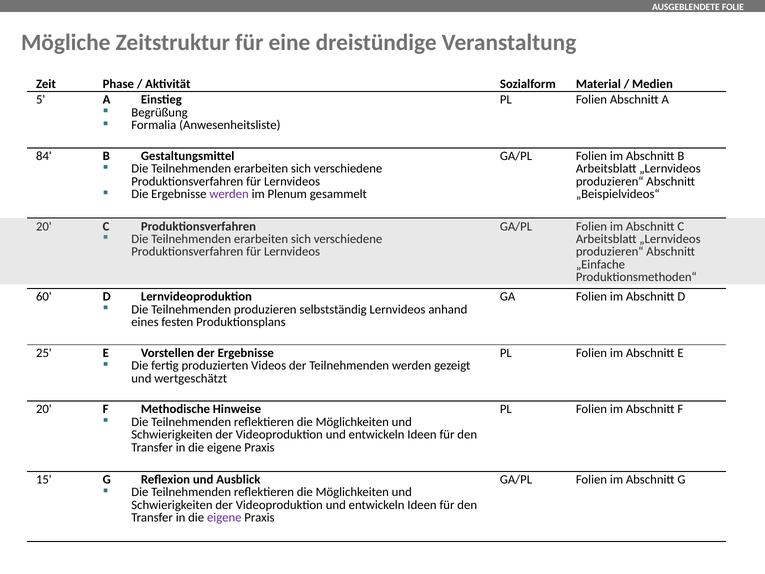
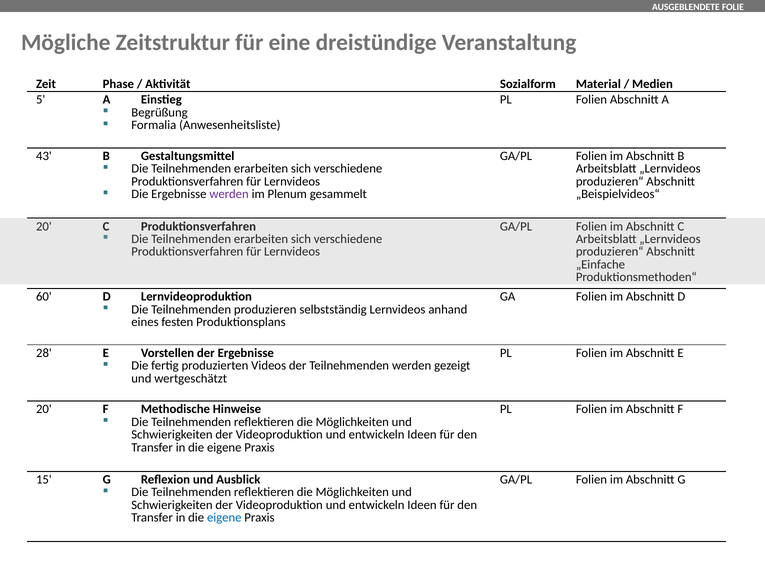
84: 84 -> 43
25: 25 -> 28
eigene at (224, 517) colour: purple -> blue
